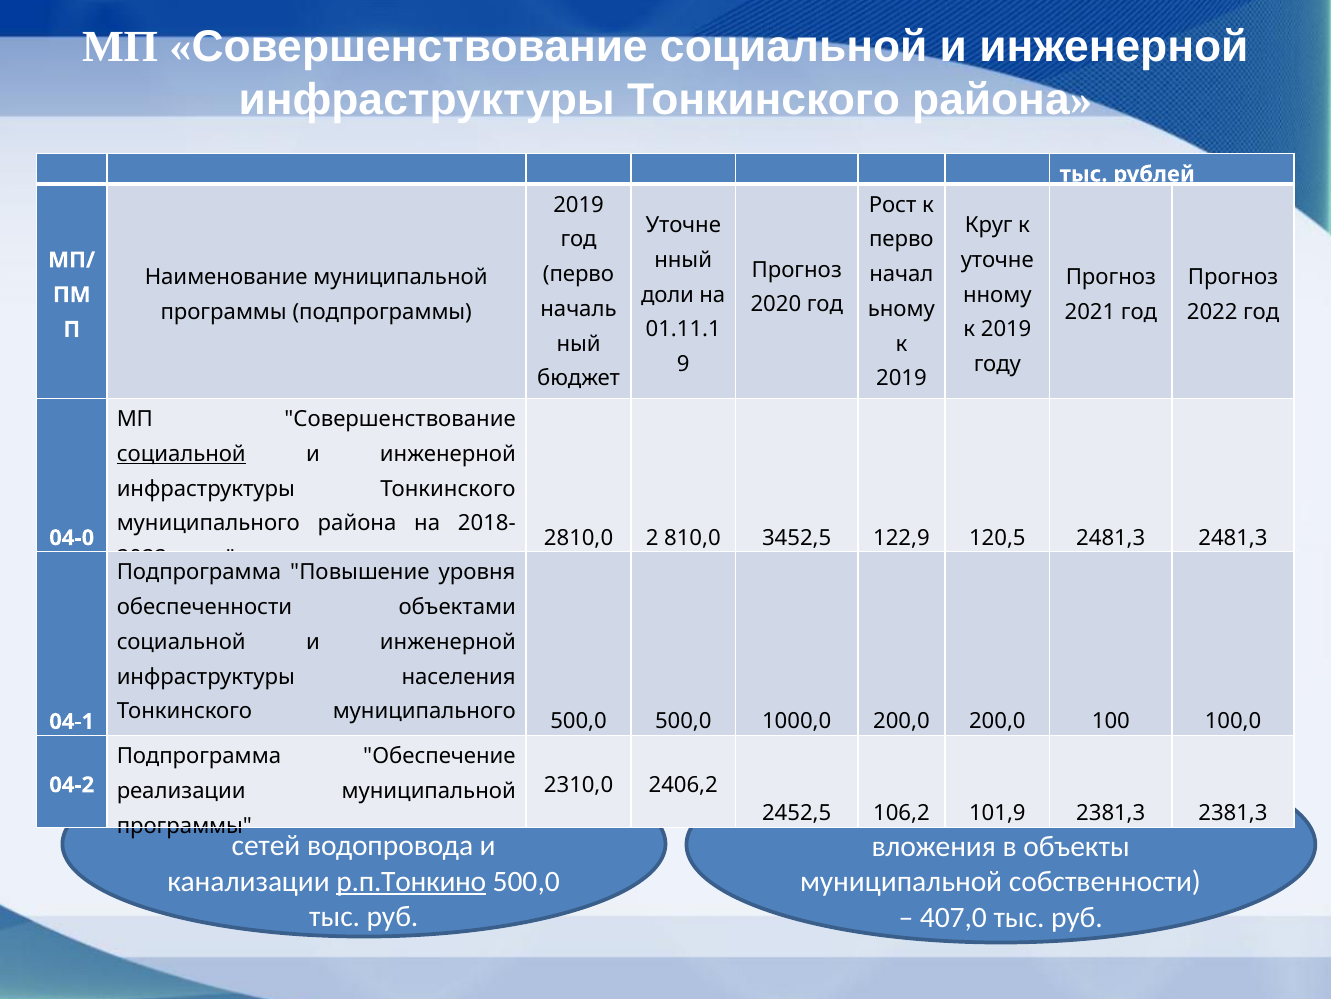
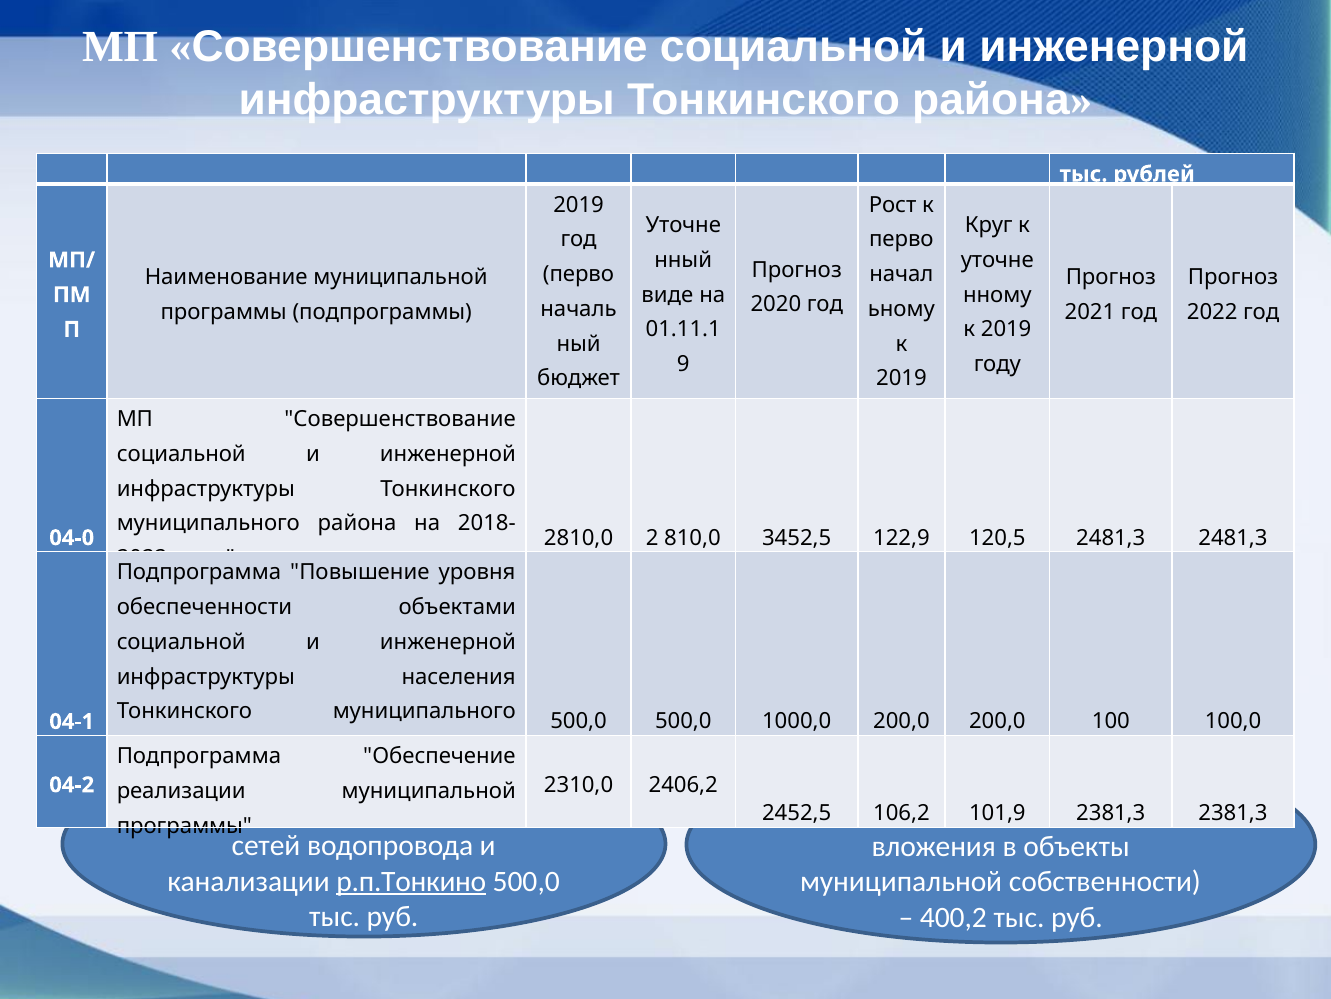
доли: доли -> виде
социальной at (181, 454) underline: present -> none
407,0: 407,0 -> 400,2
